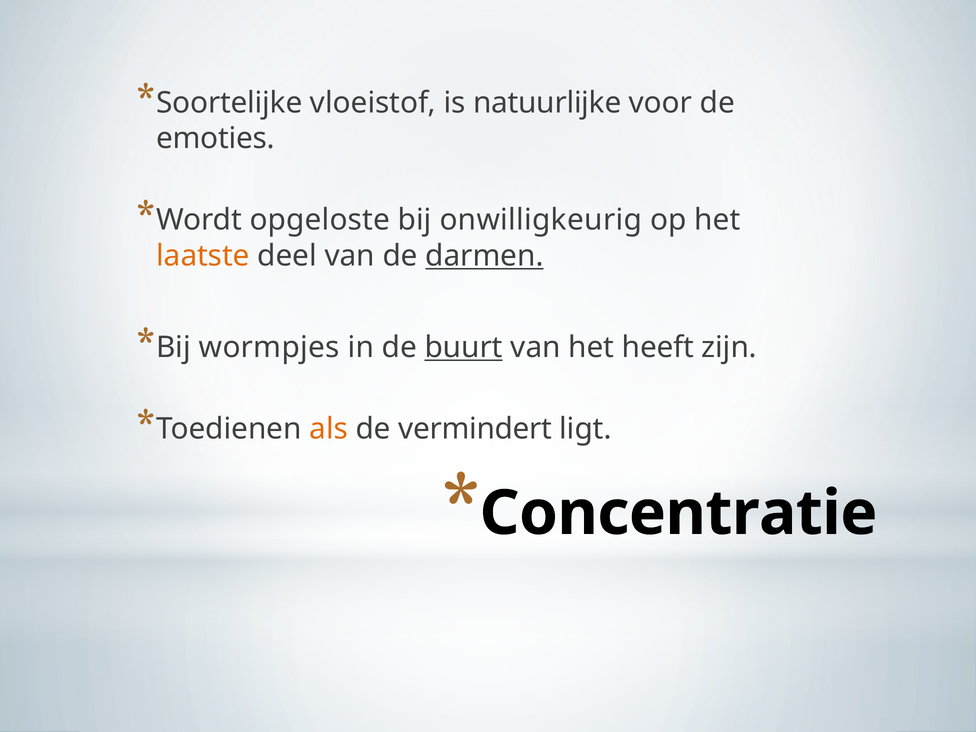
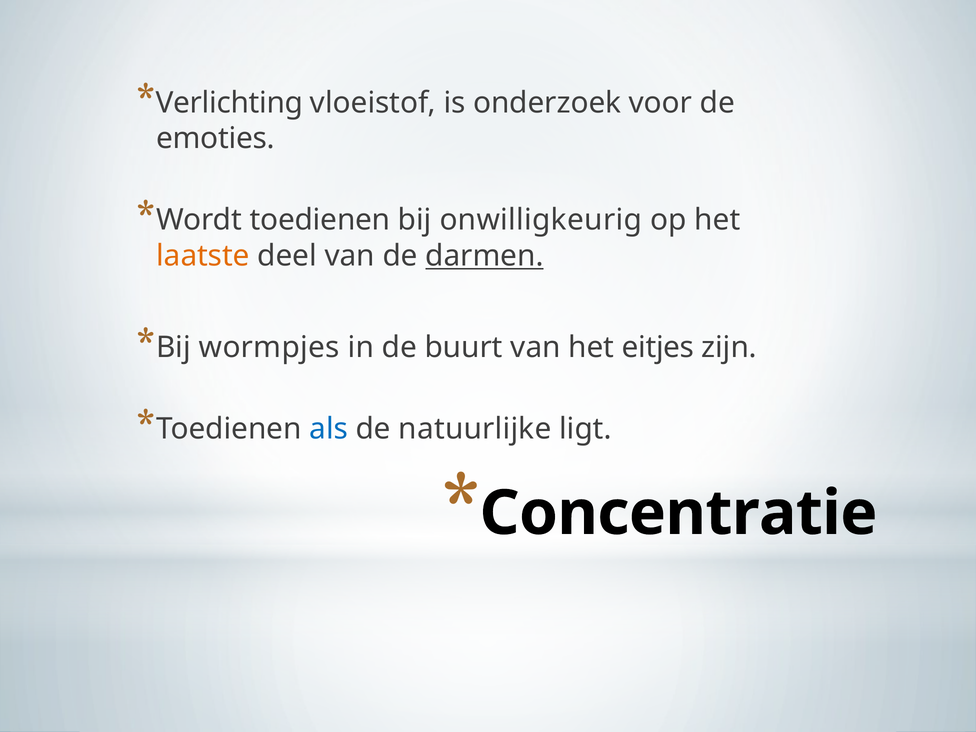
Soortelijke: Soortelijke -> Verlichting
natuurlijke: natuurlijke -> onderzoek
Wordt opgeloste: opgeloste -> toedienen
buurt underline: present -> none
heeft: heeft -> eitjes
als colour: orange -> blue
vermindert: vermindert -> natuurlijke
